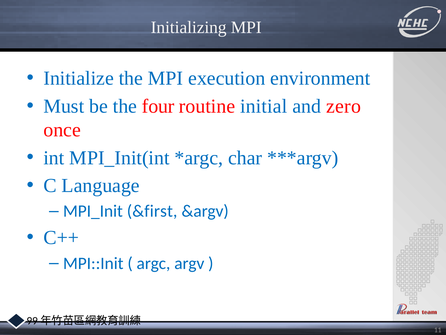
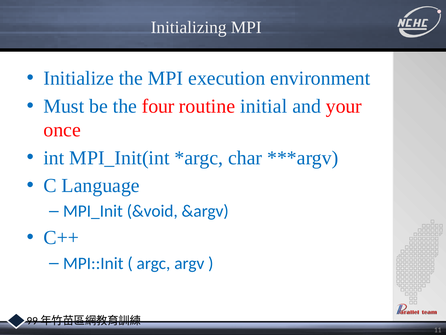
zero: zero -> your
&first: &first -> &void
